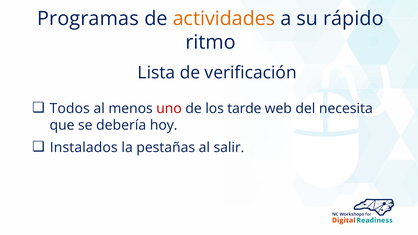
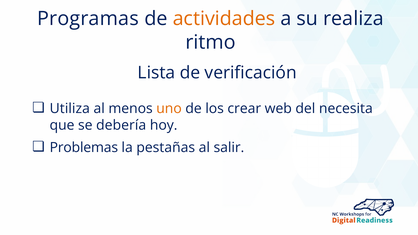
rápido: rápido -> realiza
Todos: Todos -> Utiliza
uno colour: red -> orange
tarde: tarde -> crear
Instalados: Instalados -> Problemas
